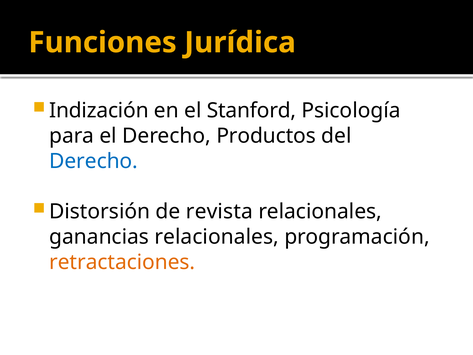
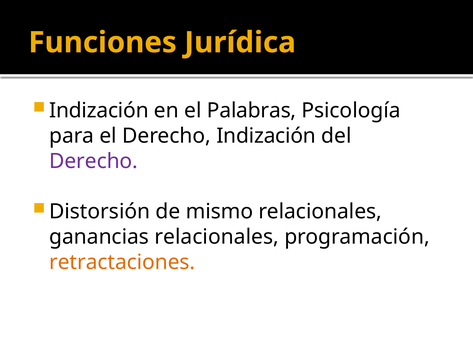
Stanford: Stanford -> Palabras
Derecho Productos: Productos -> Indización
Derecho at (94, 161) colour: blue -> purple
revista: revista -> mismo
